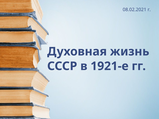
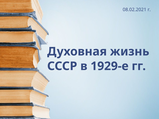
1921-е: 1921-е -> 1929-е
